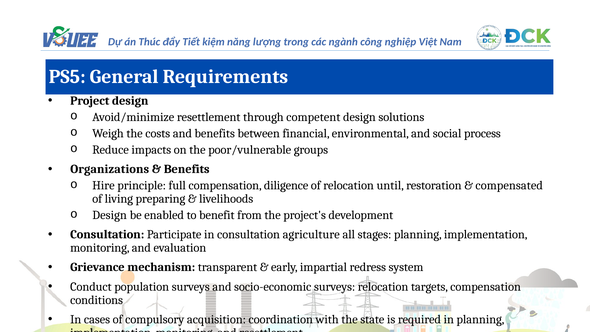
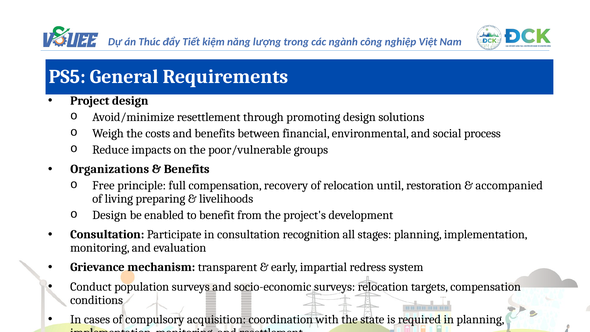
competent: competent -> promoting
Hire: Hire -> Free
diligence: diligence -> recovery
compensated: compensated -> accompanied
agriculture: agriculture -> recognition
